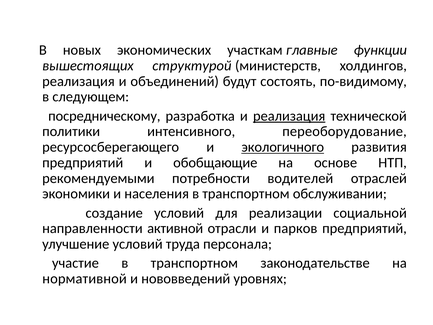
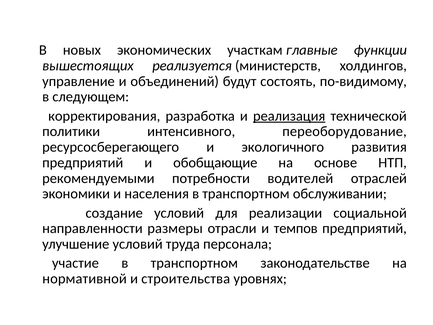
структурой: структурой -> реализуется
реализация at (78, 81): реализация -> управление
посредническому: посредническому -> корректирования
экологичного underline: present -> none
активной: активной -> размеры
парков: парков -> темпов
нововведений: нововведений -> строительства
